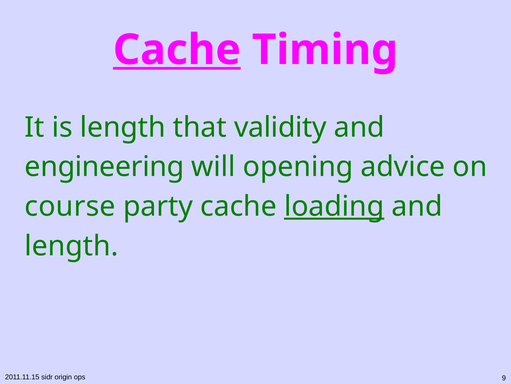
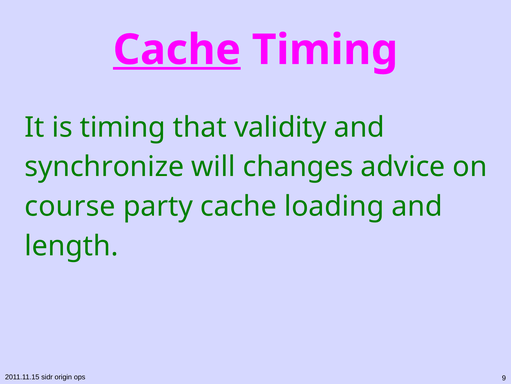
is length: length -> timing
engineering: engineering -> synchronize
opening: opening -> changes
loading underline: present -> none
